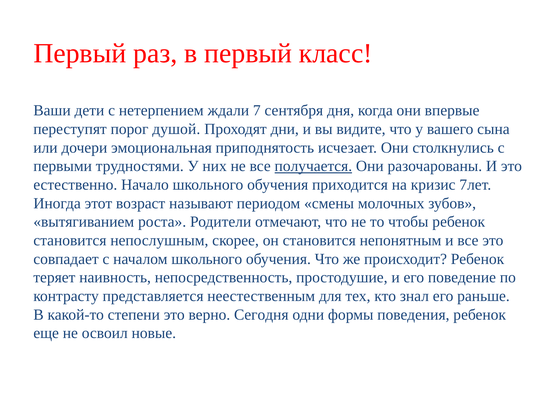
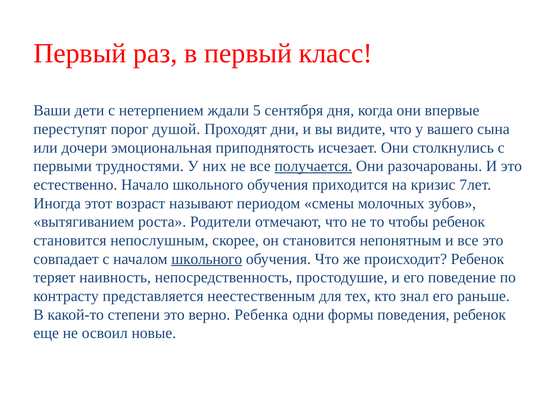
7: 7 -> 5
школьного at (207, 259) underline: none -> present
Сегодня: Сегодня -> Ребенка
